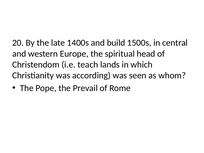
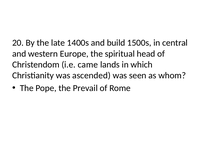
teach: teach -> came
according: according -> ascended
